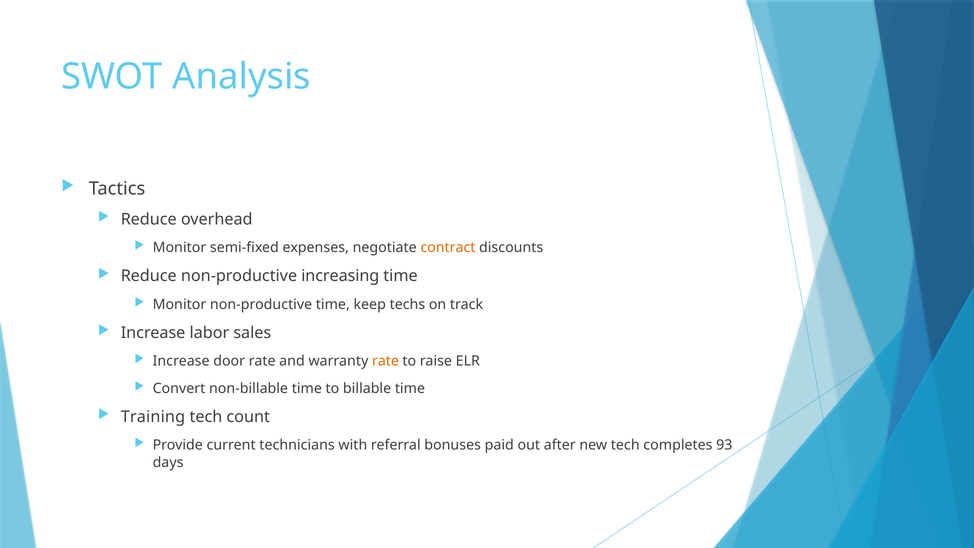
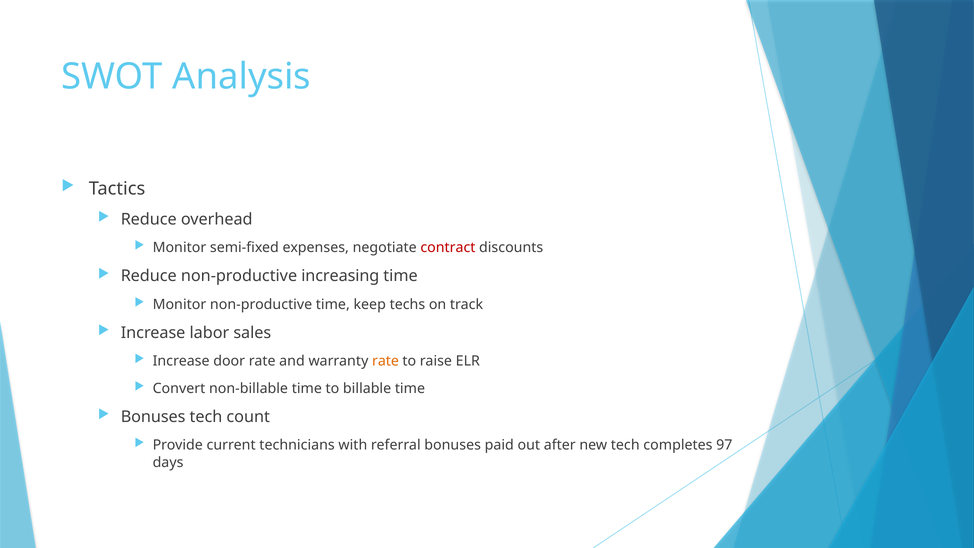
contract colour: orange -> red
Training at (153, 417): Training -> Bonuses
93: 93 -> 97
